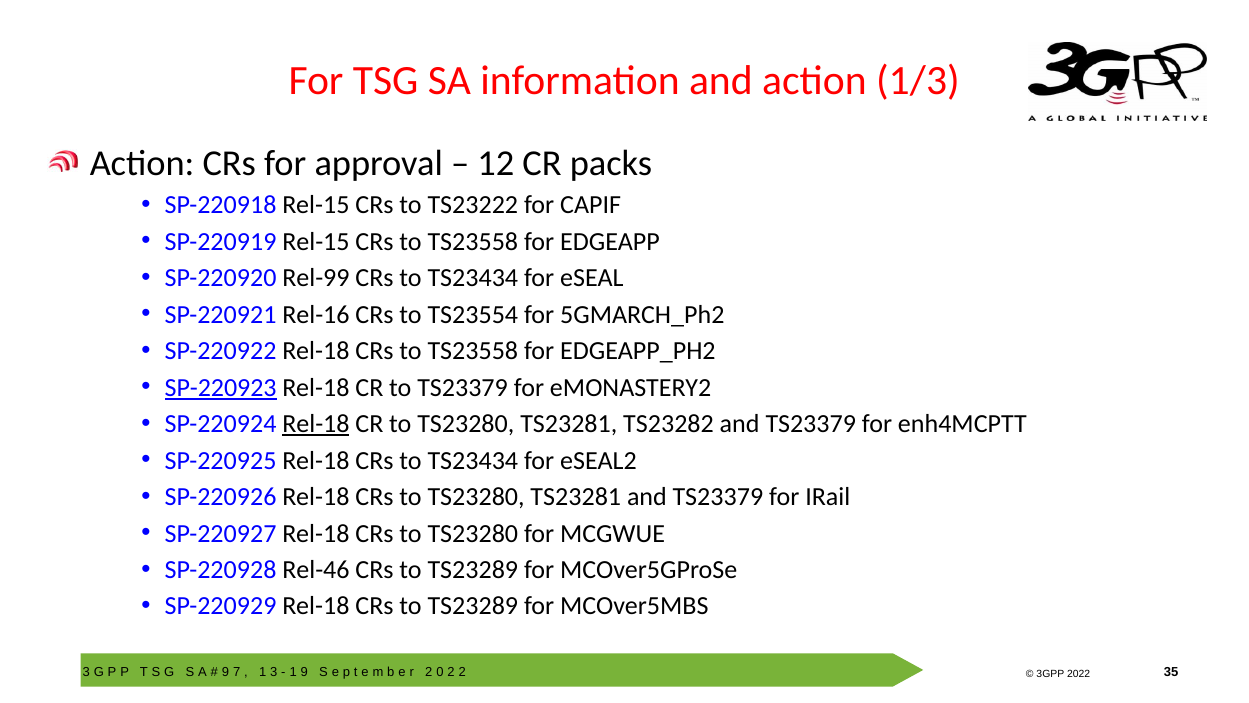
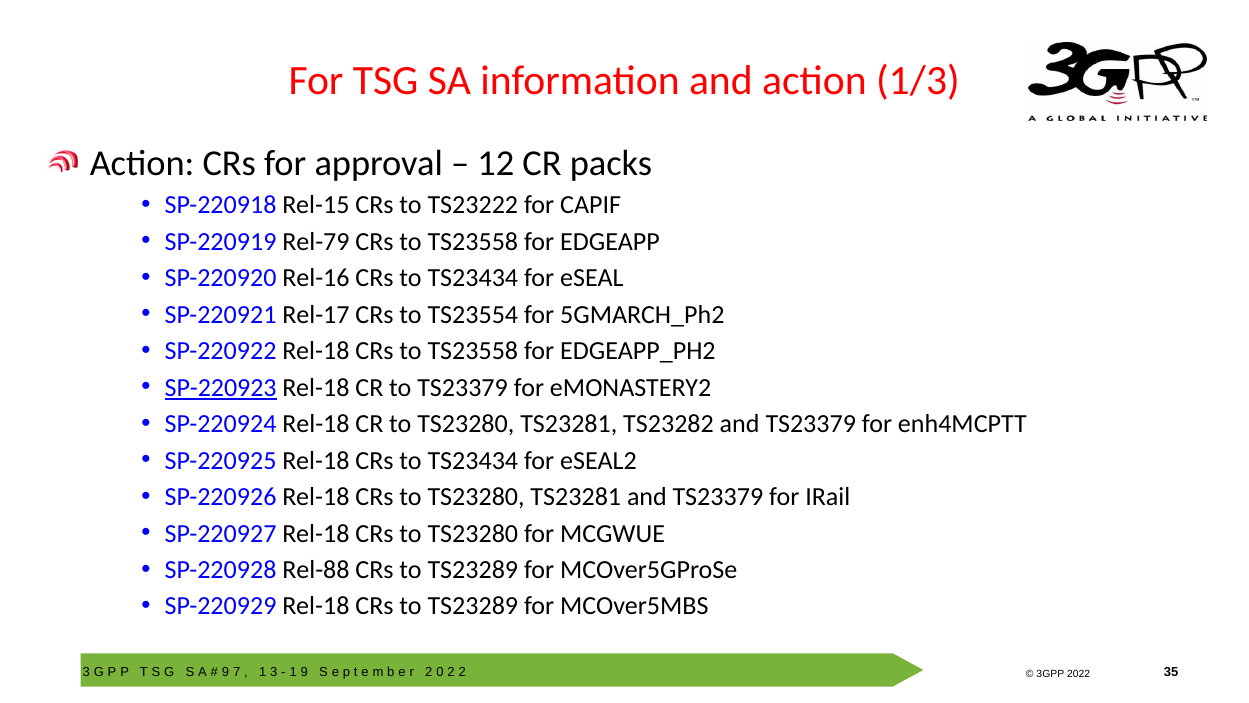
SP-220919 Rel-15: Rel-15 -> Rel-79
Rel-99: Rel-99 -> Rel-16
Rel-16: Rel-16 -> Rel-17
Rel-18 at (316, 424) underline: present -> none
Rel-46: Rel-46 -> Rel-88
